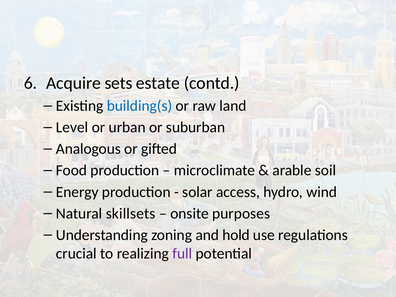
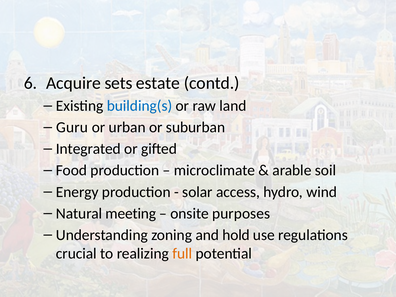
Level: Level -> Guru
Analogous: Analogous -> Integrated
skillsets: skillsets -> meeting
full colour: purple -> orange
